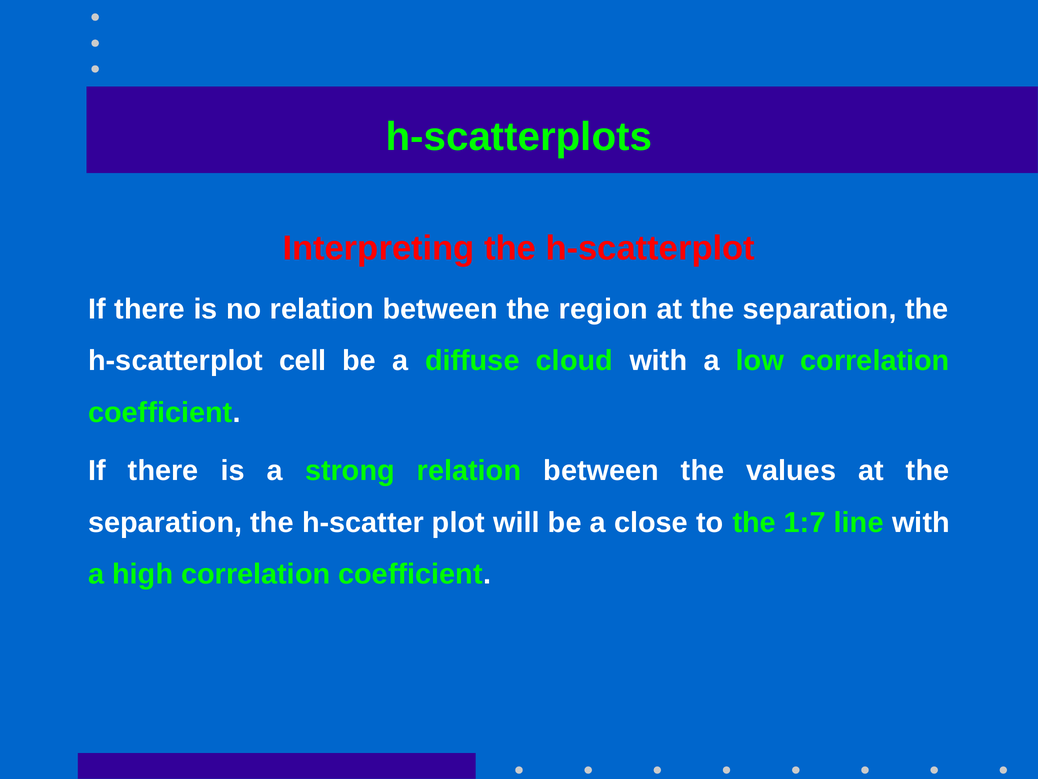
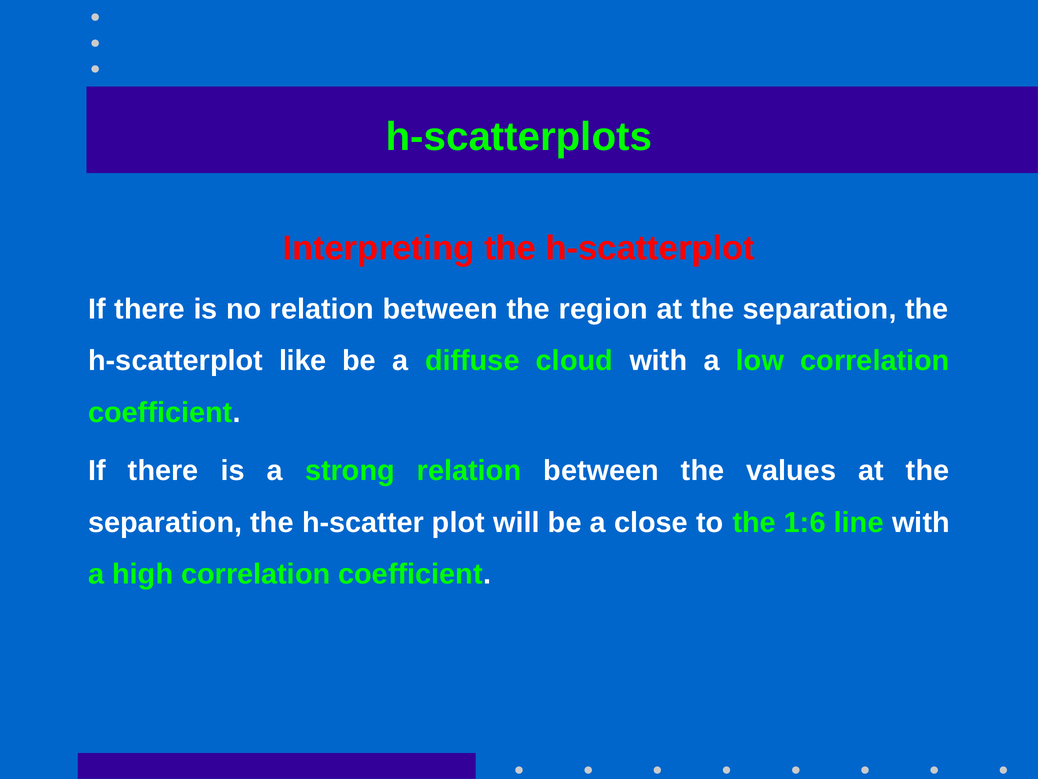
cell: cell -> like
1:7: 1:7 -> 1:6
